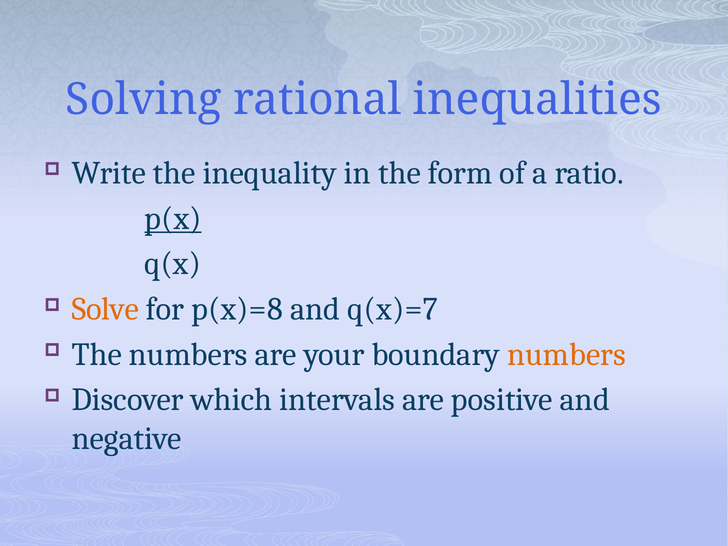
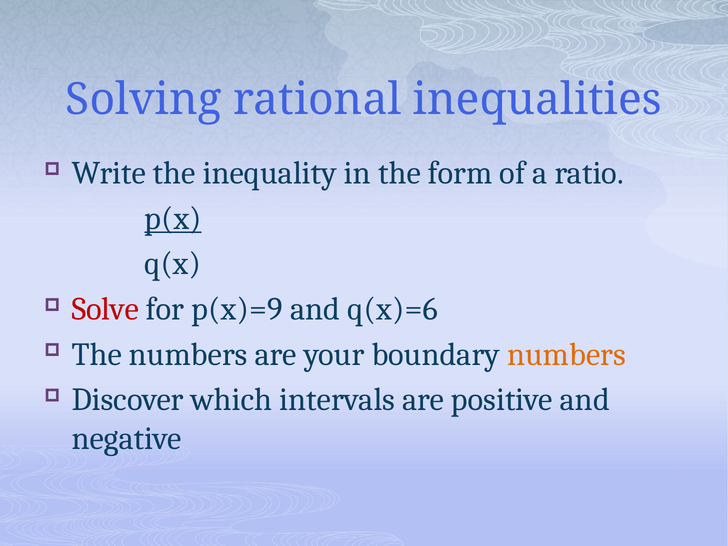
Solve colour: orange -> red
p(x)=8: p(x)=8 -> p(x)=9
q(x)=7: q(x)=7 -> q(x)=6
